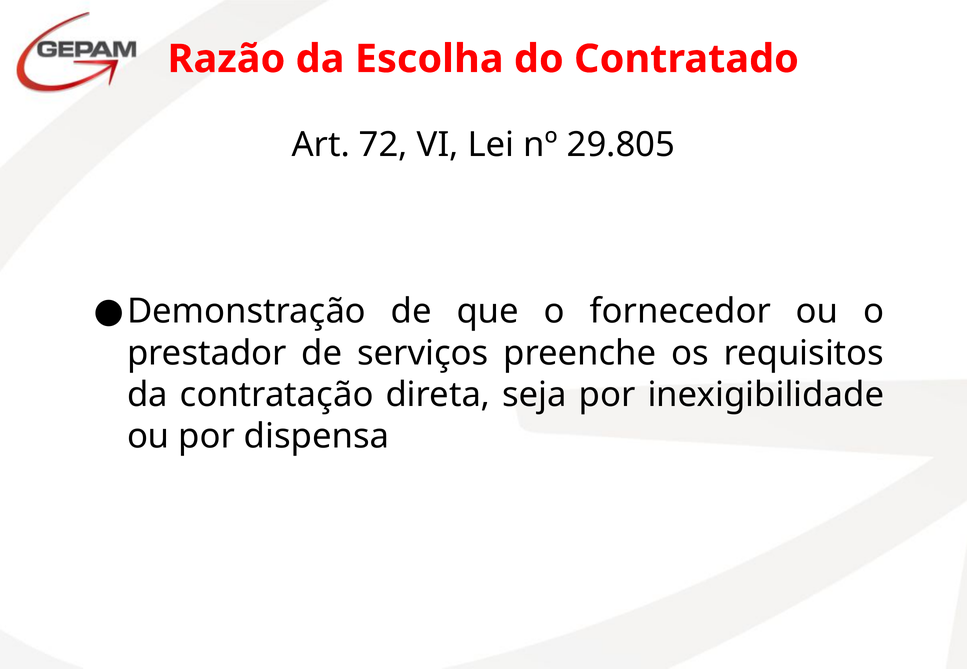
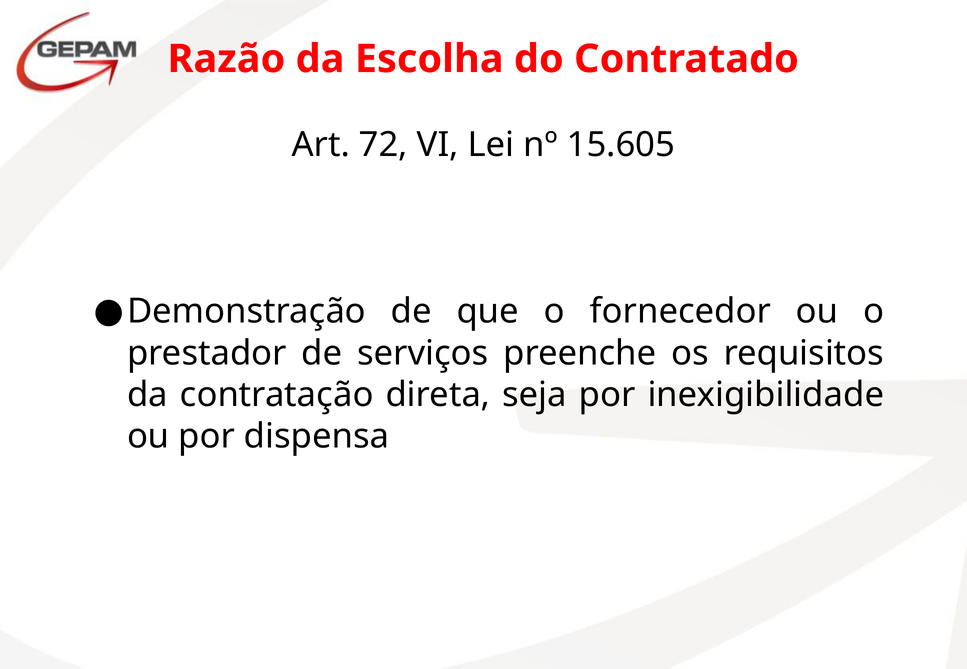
29.805: 29.805 -> 15.605
